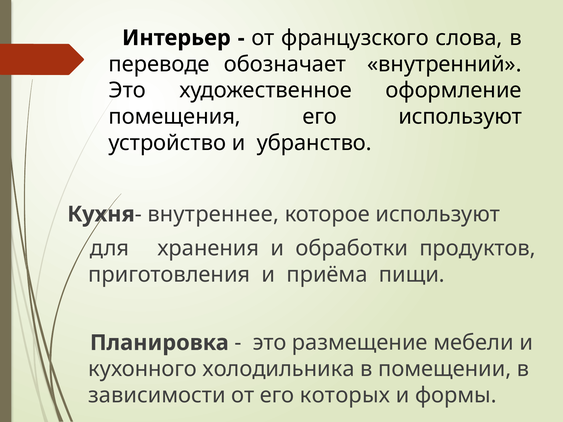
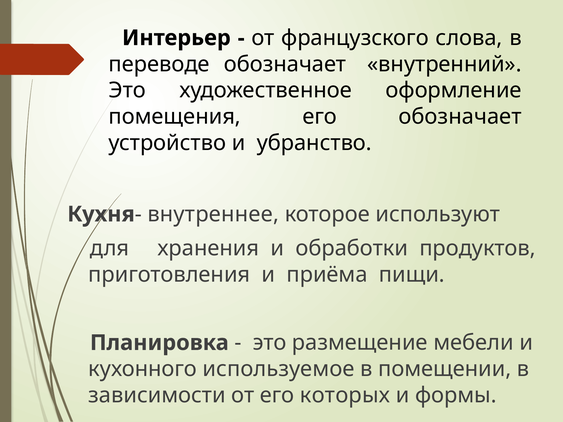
его используют: используют -> обозначает
холодильника: холодильника -> используемое
